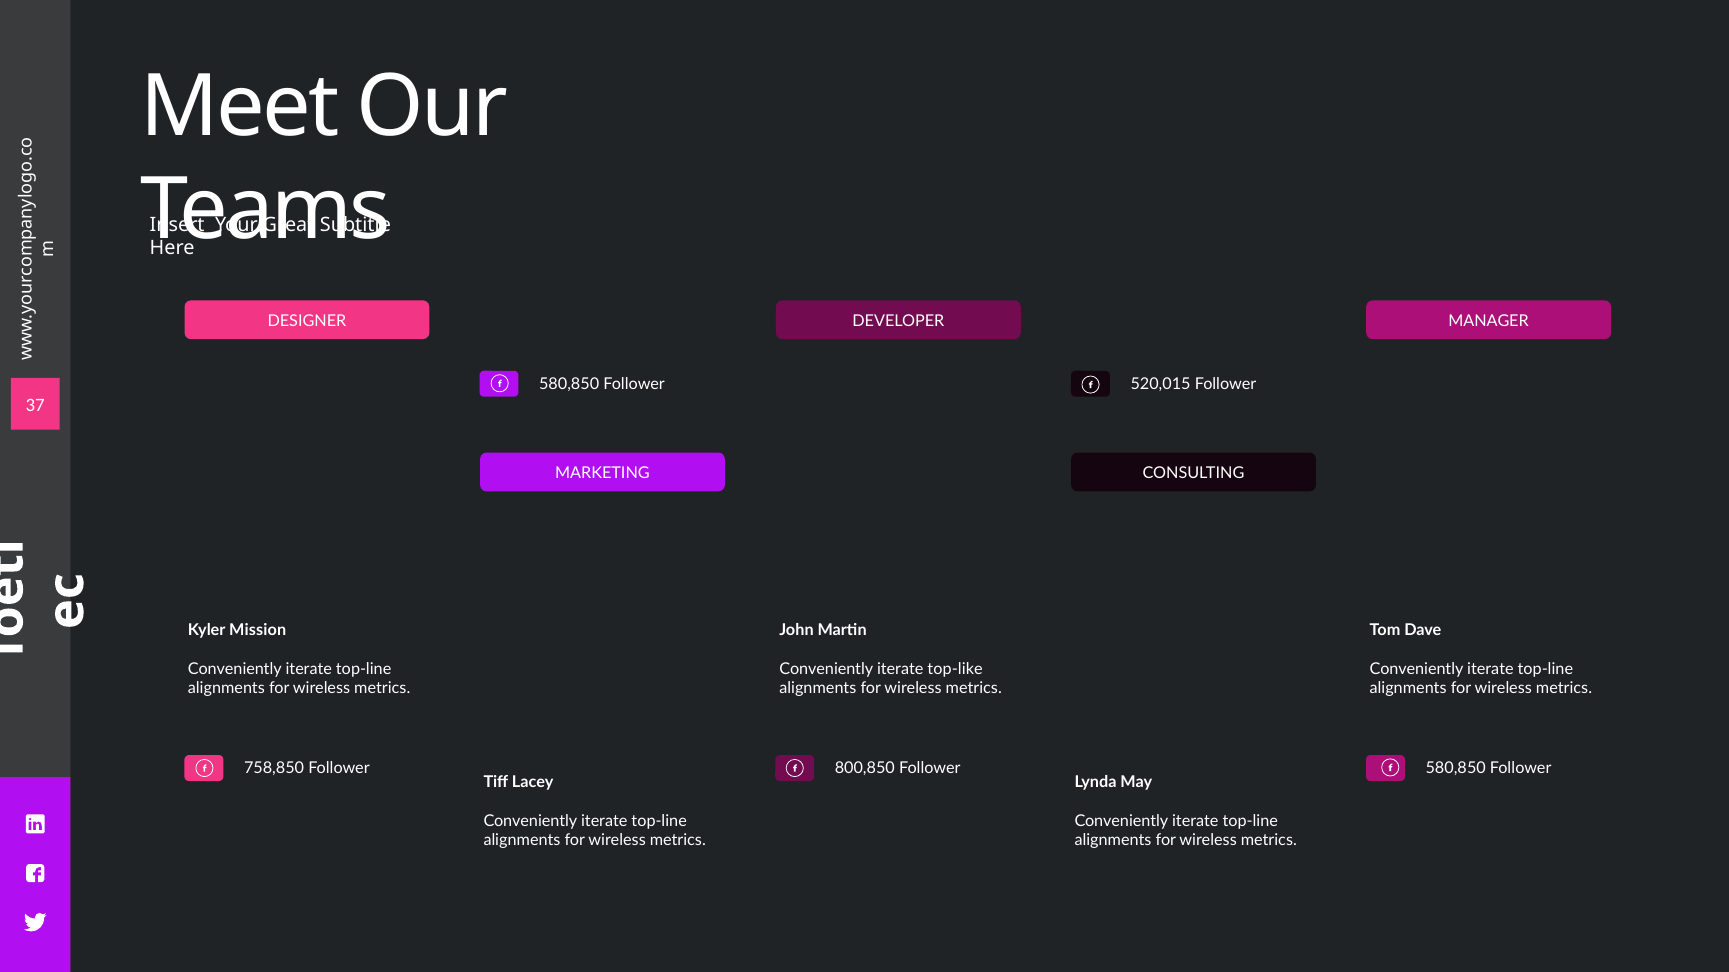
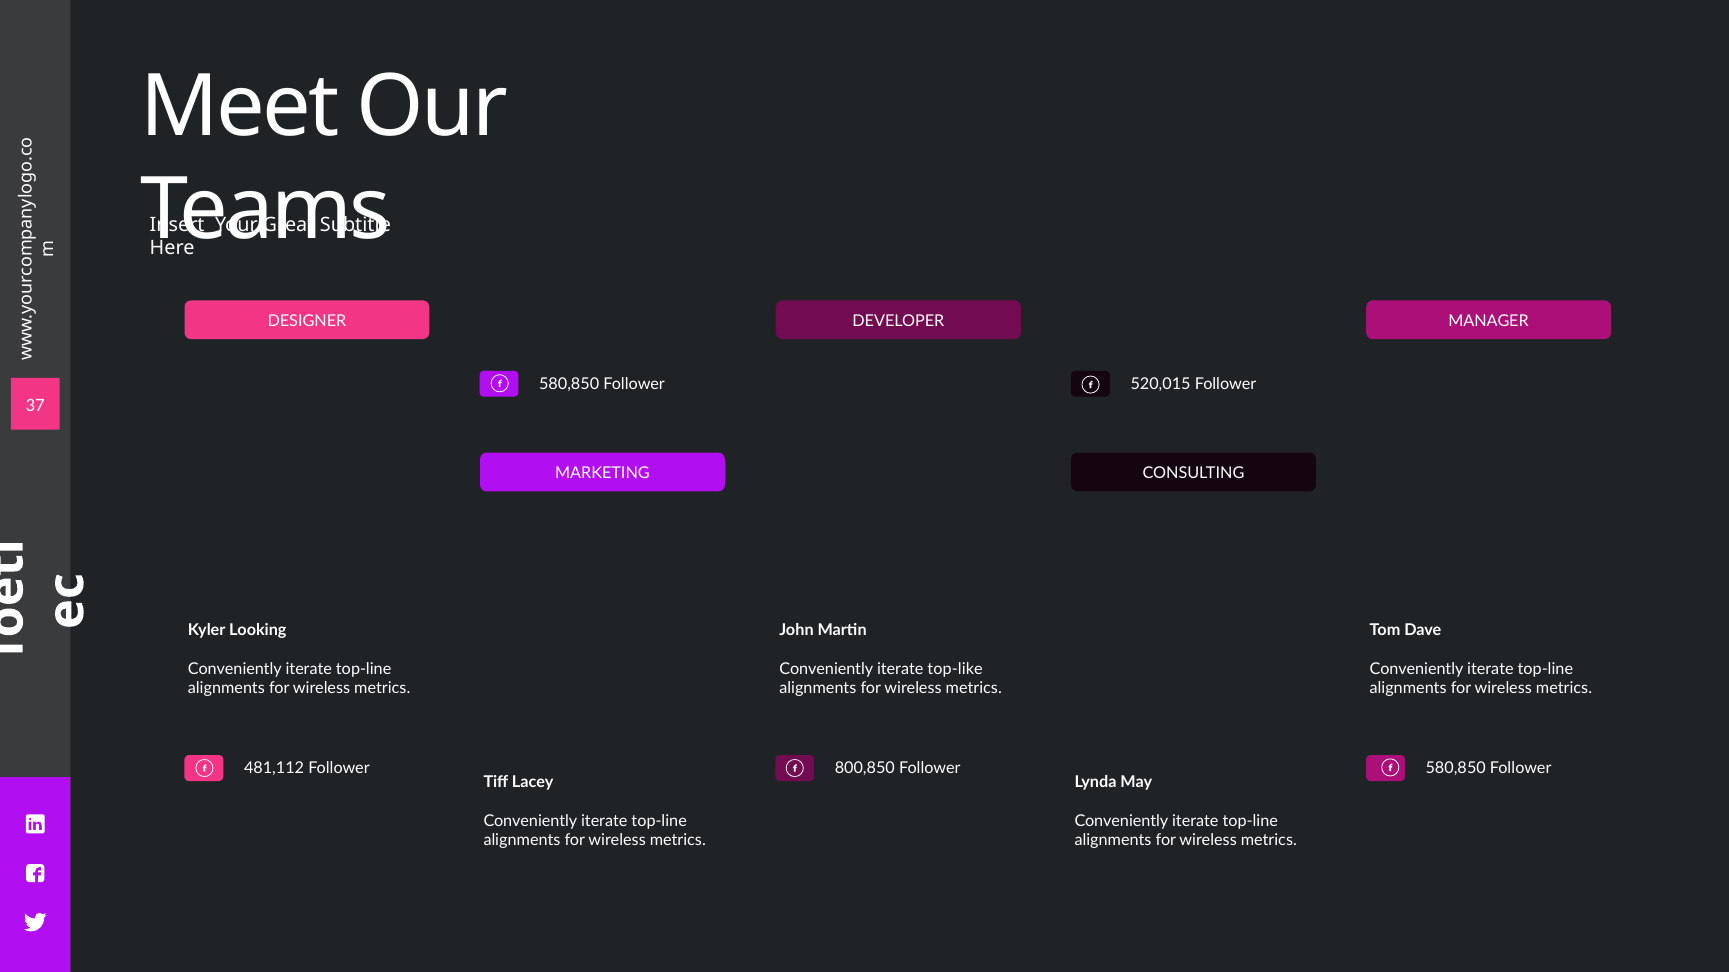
Mission: Mission -> Looking
758,850: 758,850 -> 481,112
